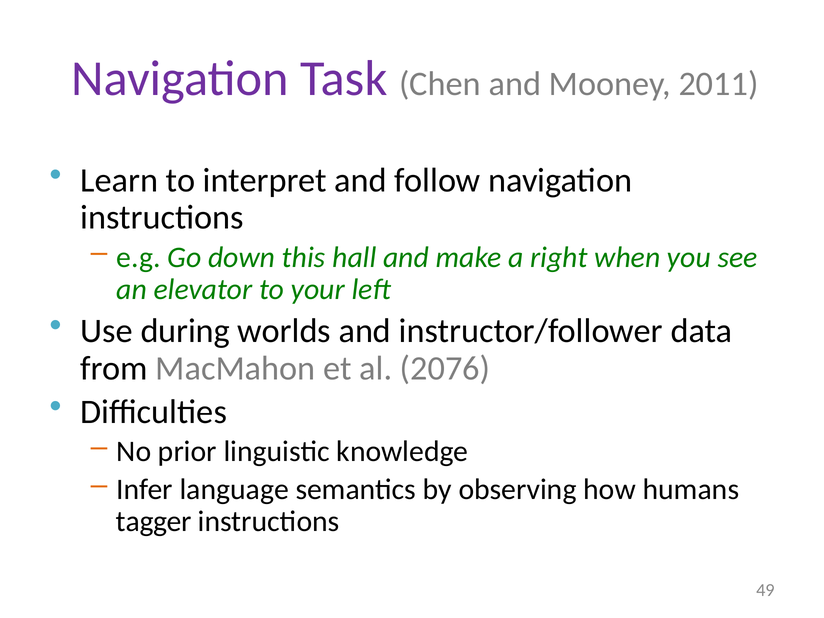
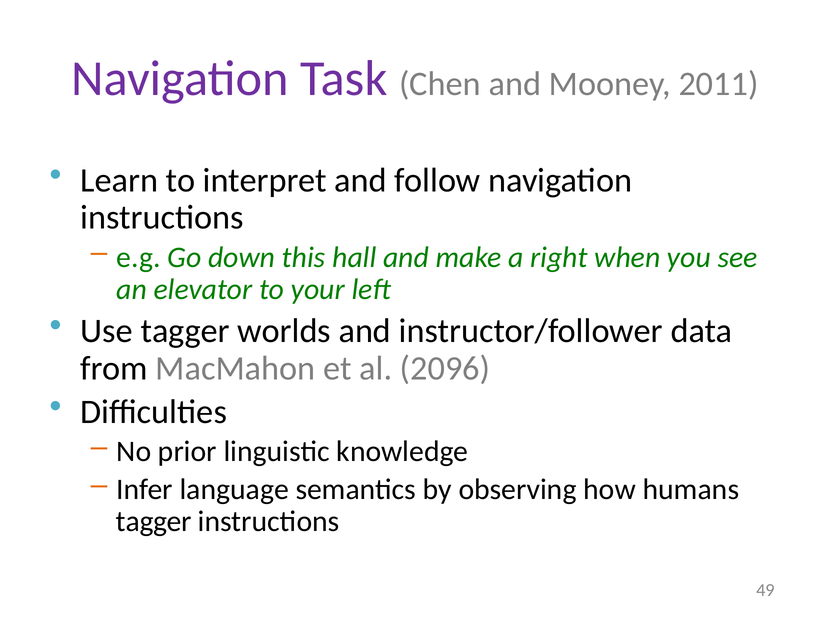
Use during: during -> tagger
2076: 2076 -> 2096
